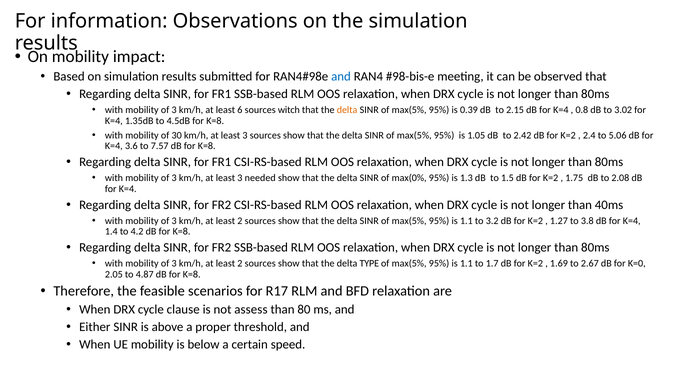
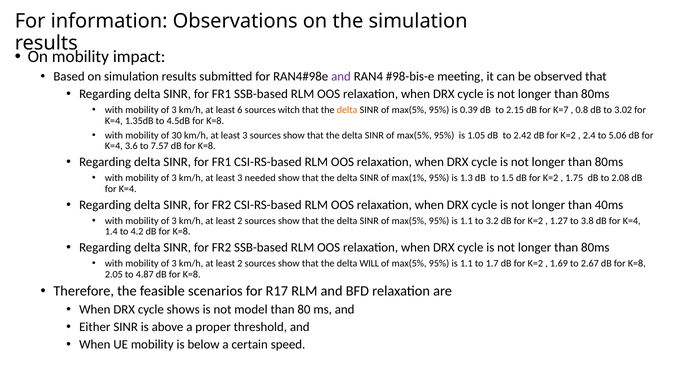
and at (341, 76) colour: blue -> purple
2.15 dB for K=4: K=4 -> K=7
max(0%: max(0% -> max(1%
TYPE: TYPE -> WILL
2.67 dB for K=0: K=0 -> K=8
clause: clause -> shows
assess: assess -> model
